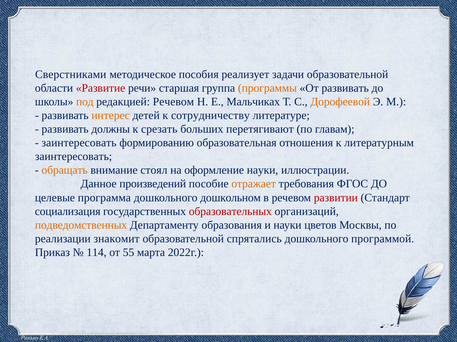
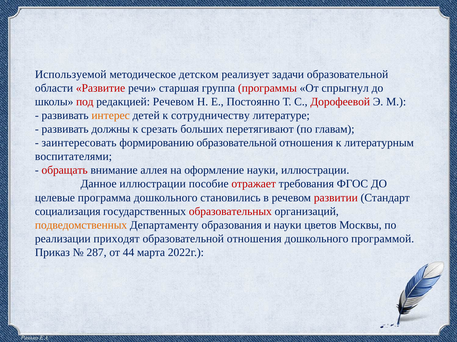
Сверстниками: Сверстниками -> Используемой
пособия: пособия -> детском
программы colour: orange -> red
От развивать: развивать -> спрыгнул
под colour: orange -> red
Мальчиках: Мальчиках -> Постоянно
Дорофеевой colour: orange -> red
формированию образовательная: образовательная -> образовательной
заинтересовать at (74, 157): заинтересовать -> воспитателями
обращать colour: orange -> red
стоял: стоял -> аллея
Данное произведений: произведений -> иллюстрации
отражает colour: orange -> red
дошкольном: дошкольном -> становились
знакомит: знакомит -> приходят
спрятались at (254, 239): спрятались -> отношения
114: 114 -> 287
55: 55 -> 44
